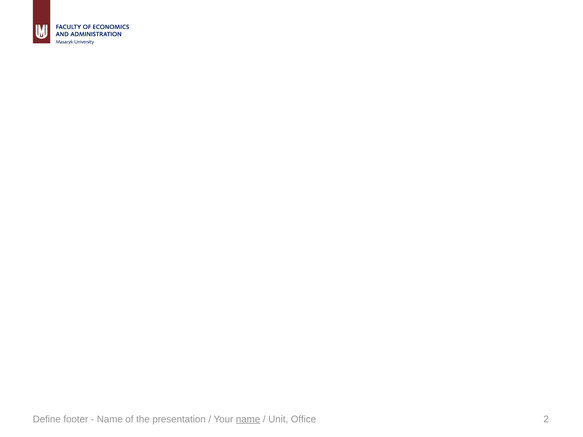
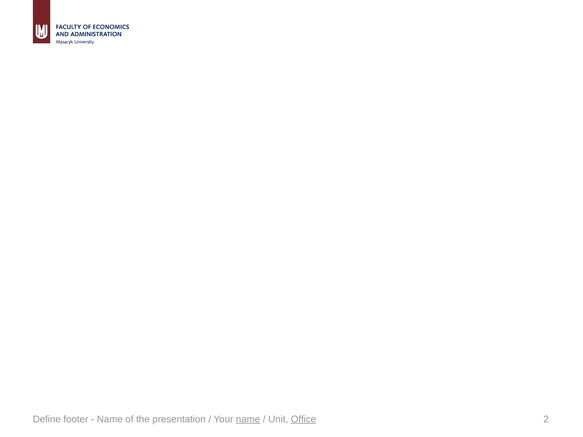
Office underline: none -> present
